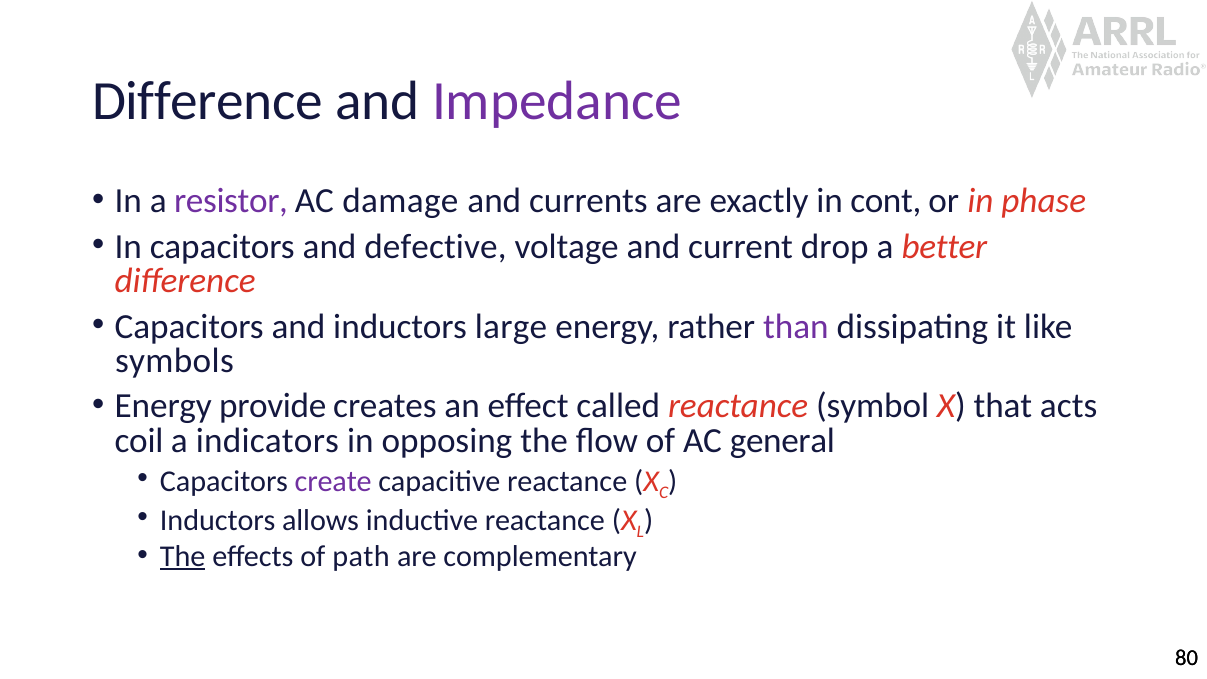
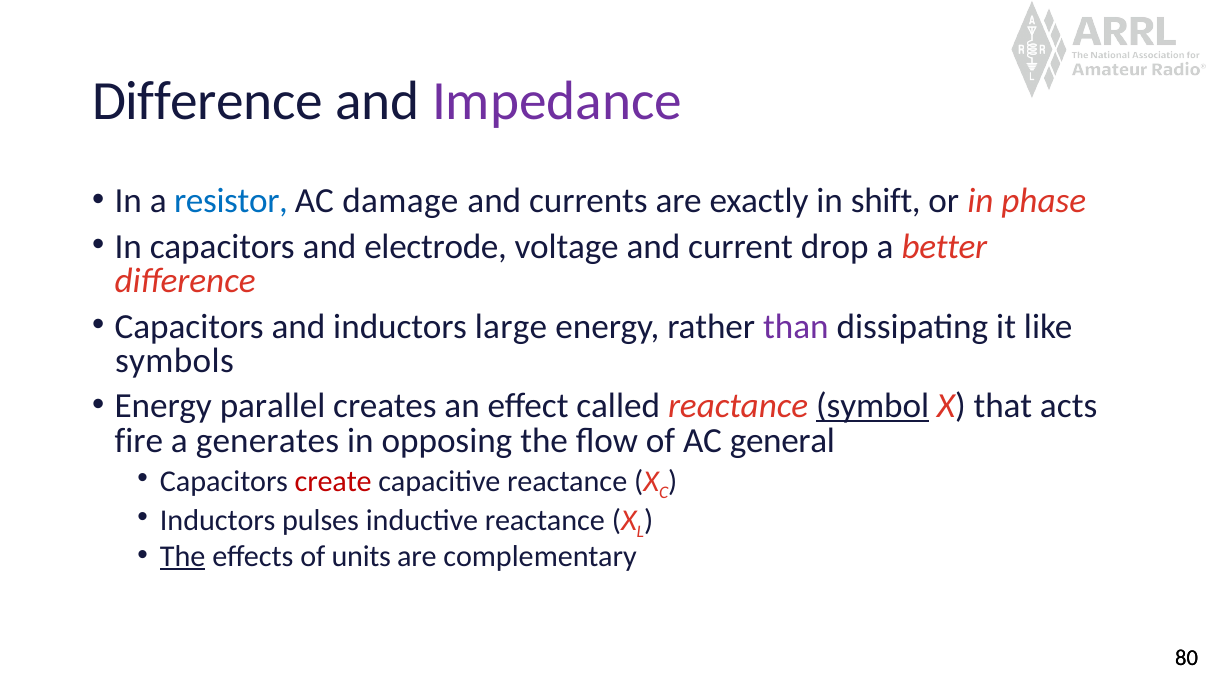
resistor colour: purple -> blue
cont: cont -> shift
defective: defective -> electrode
provide: provide -> parallel
symbol underline: none -> present
coil: coil -> fire
indicators: indicators -> generates
create colour: purple -> red
allows: allows -> pulses
path: path -> units
